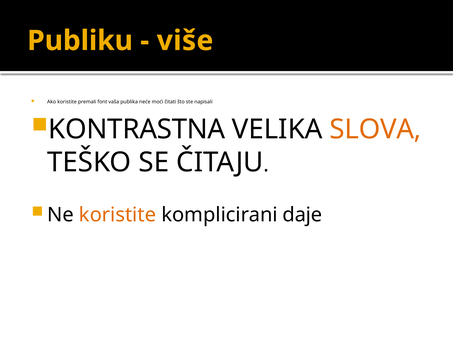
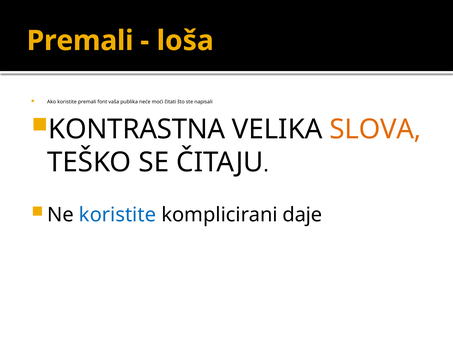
Publiku at (80, 41): Publiku -> Premali
više: više -> loša
koristite at (118, 215) colour: orange -> blue
